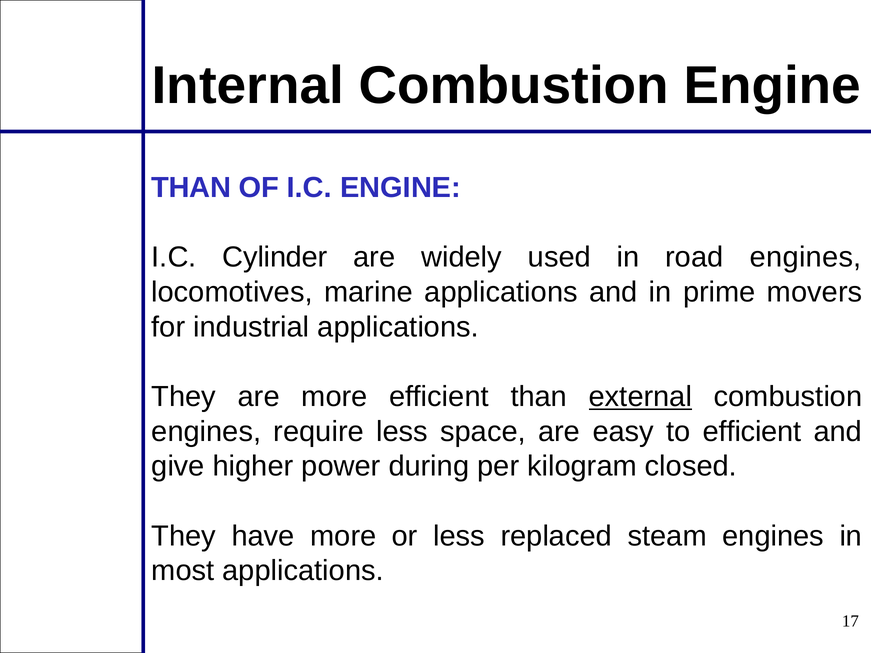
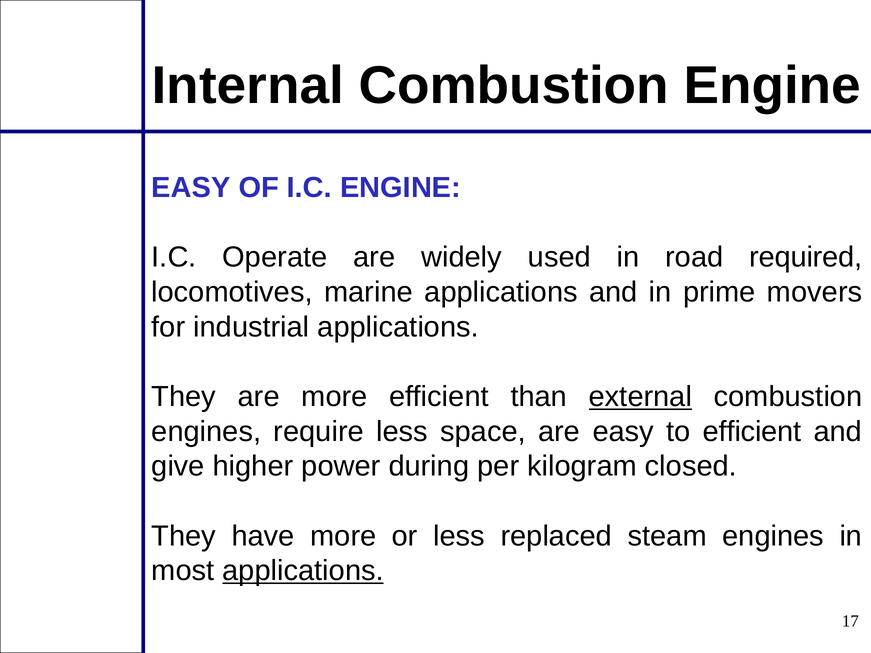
THAN at (191, 188): THAN -> EASY
Cylinder: Cylinder -> Operate
road engines: engines -> required
applications at (303, 571) underline: none -> present
